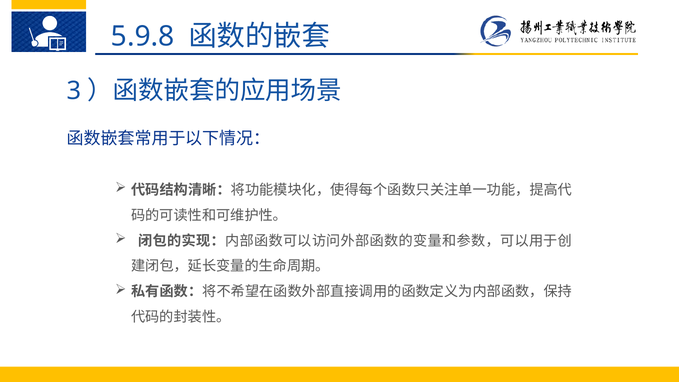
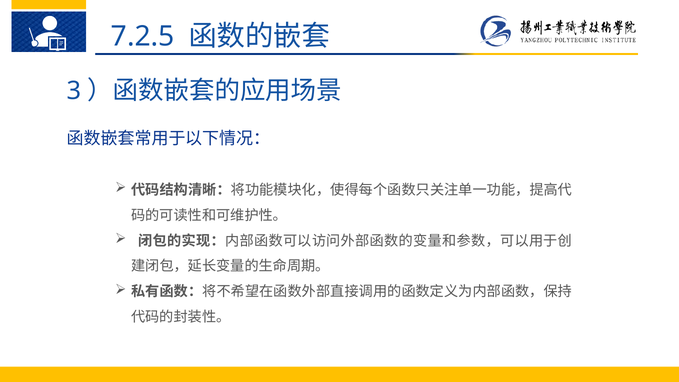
5.9.8: 5.9.8 -> 7.2.5
